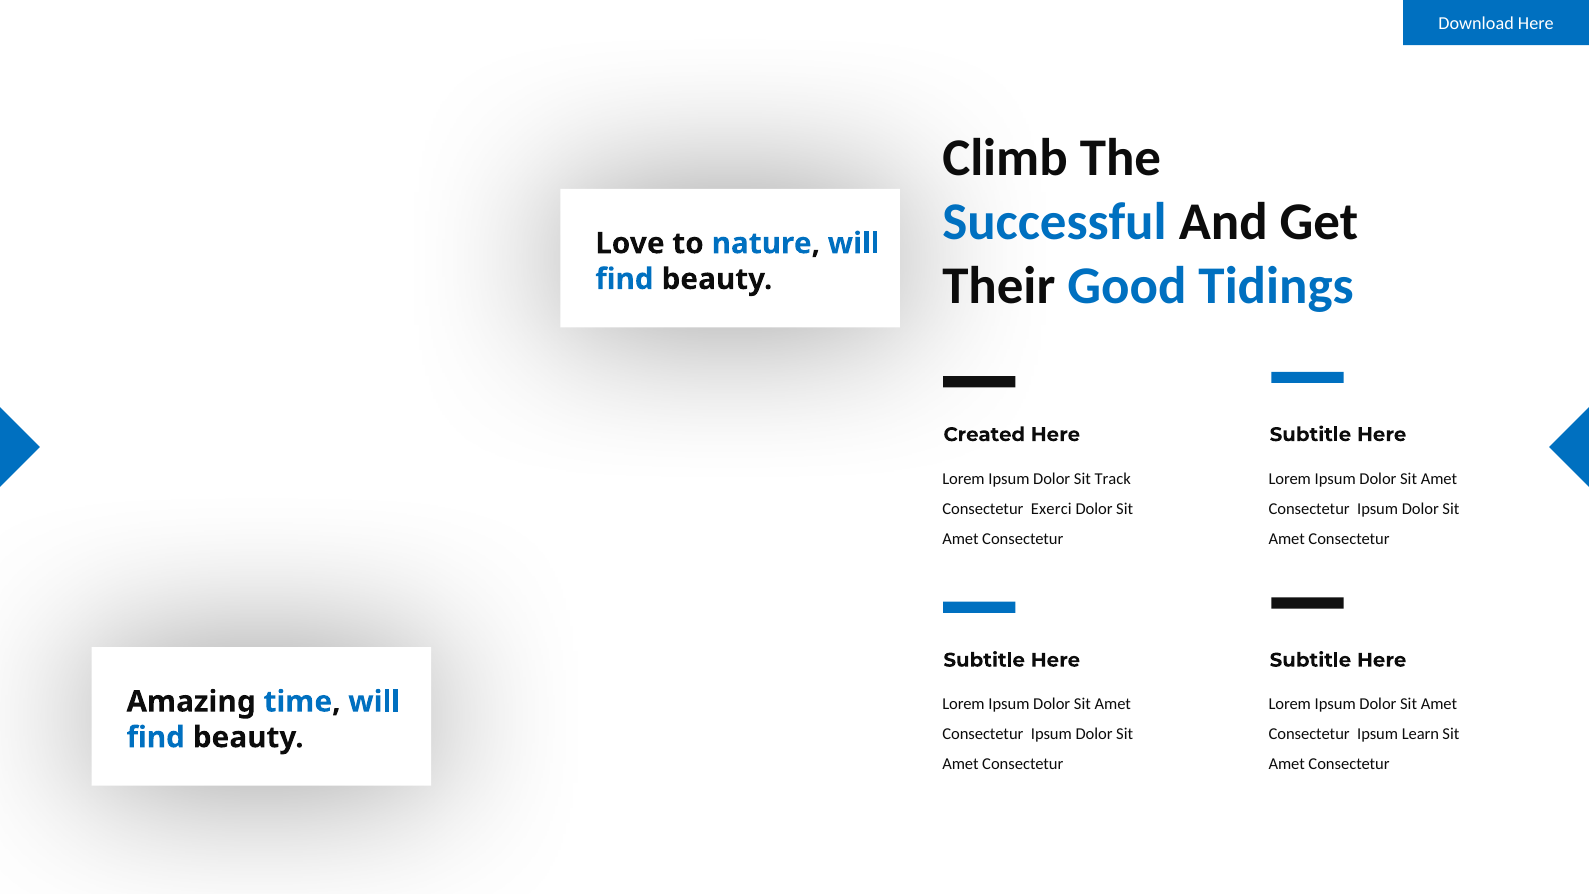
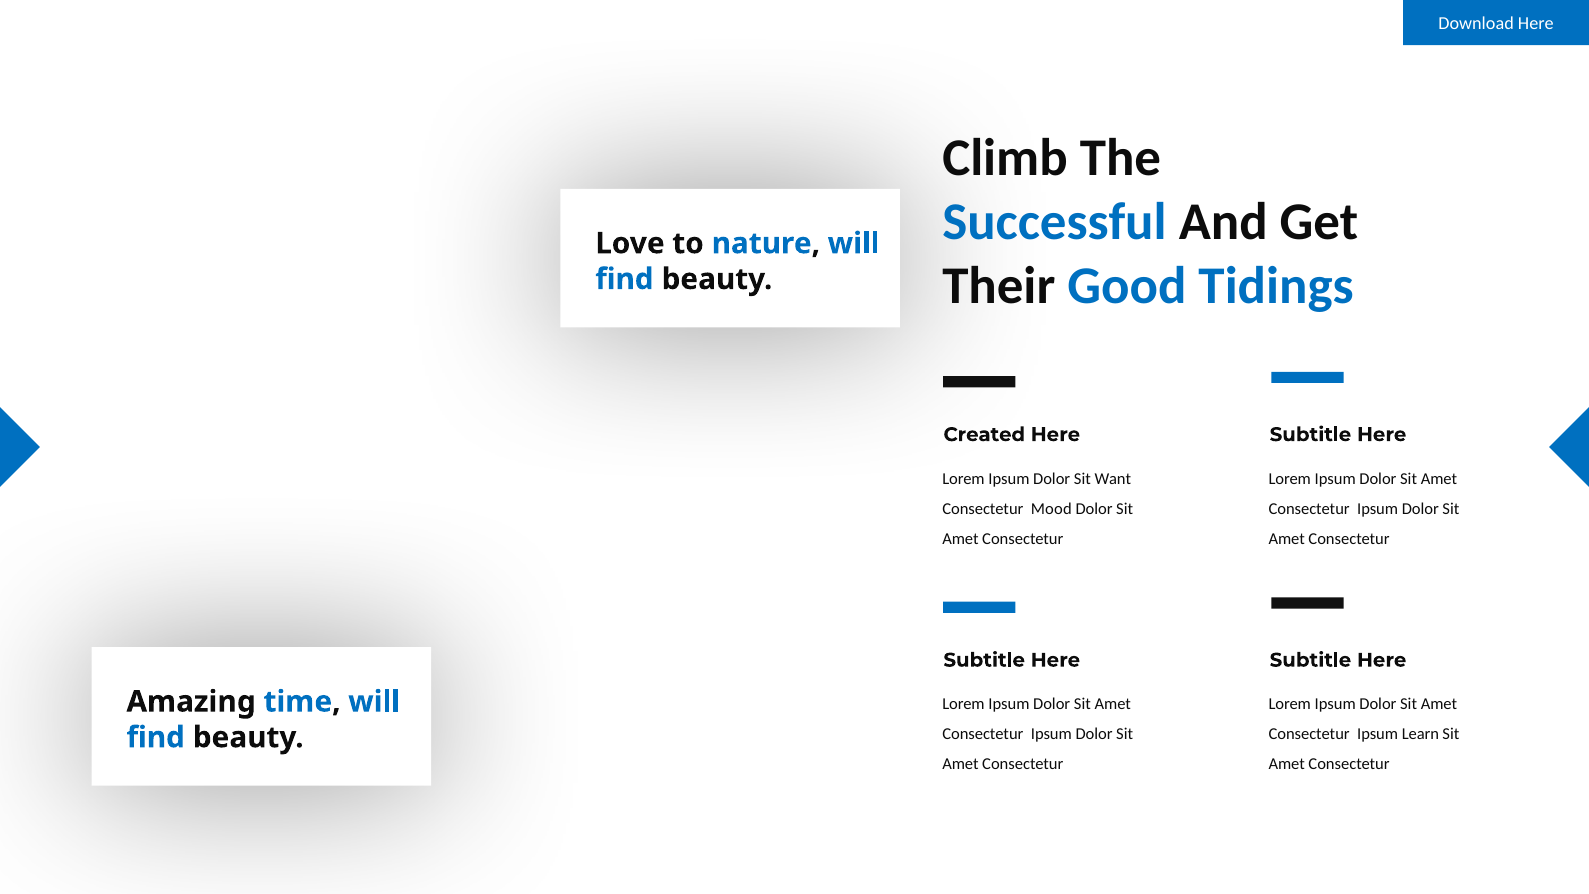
Track: Track -> Want
Exerci: Exerci -> Mood
